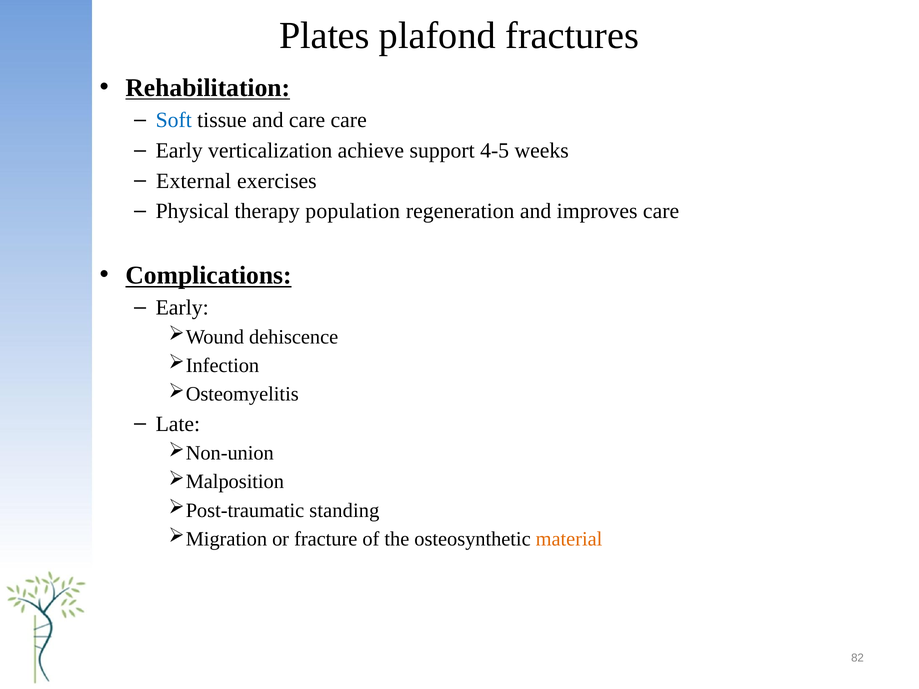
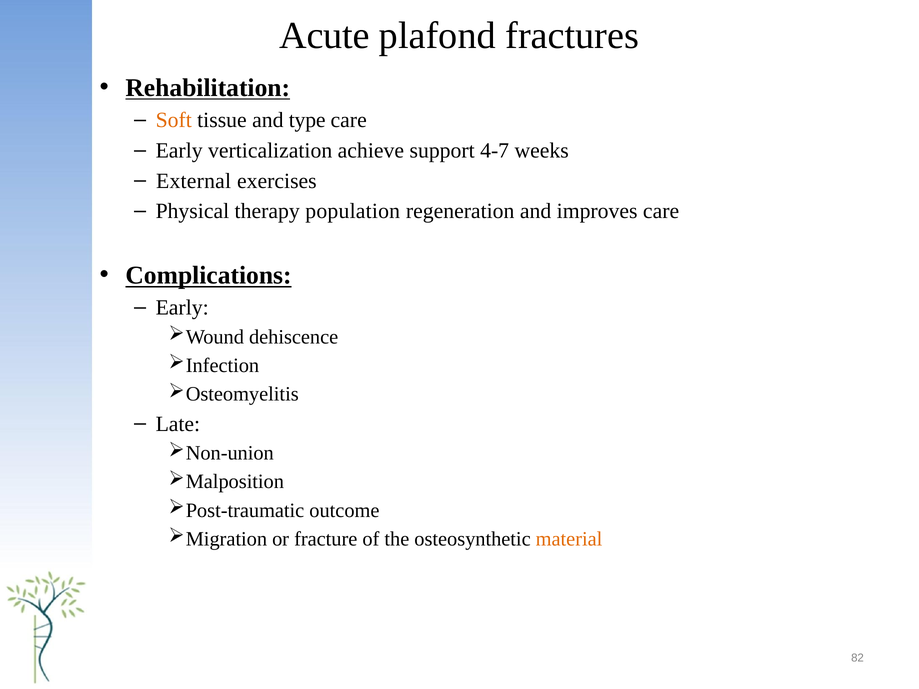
Plates: Plates -> Acute
Soft colour: blue -> orange
and care: care -> type
4-5: 4-5 -> 4-7
standing: standing -> outcome
